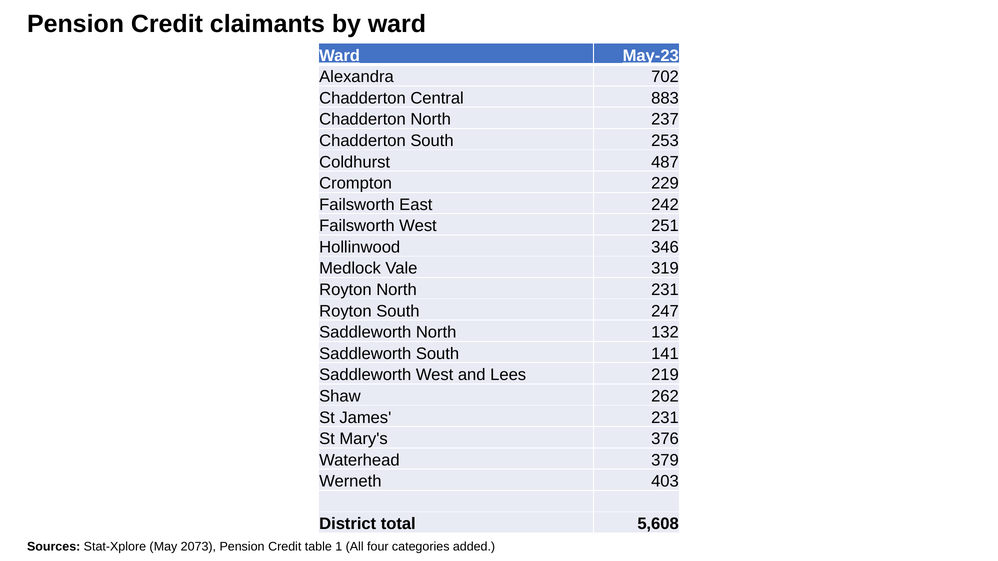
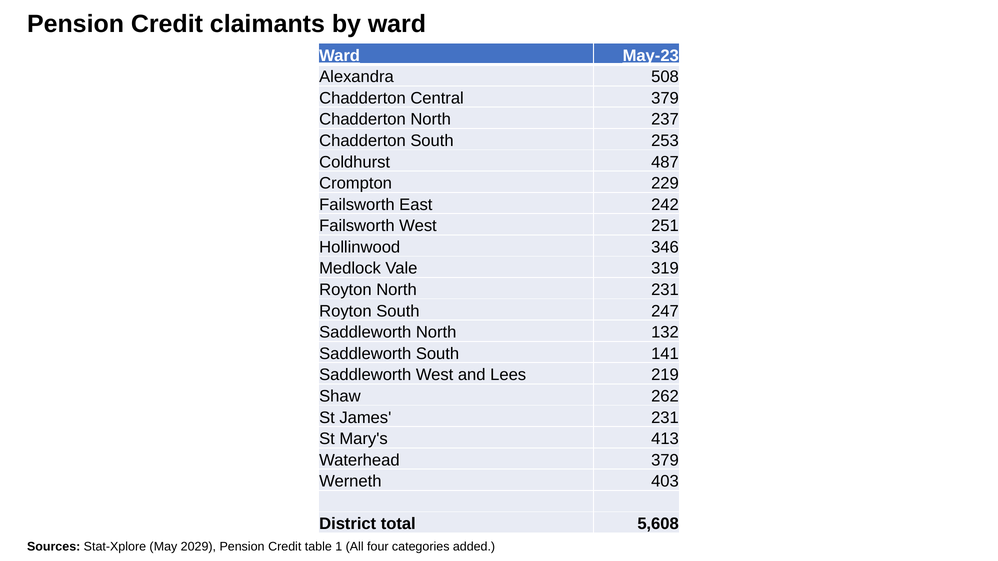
702: 702 -> 508
Central 883: 883 -> 379
376: 376 -> 413
2073: 2073 -> 2029
